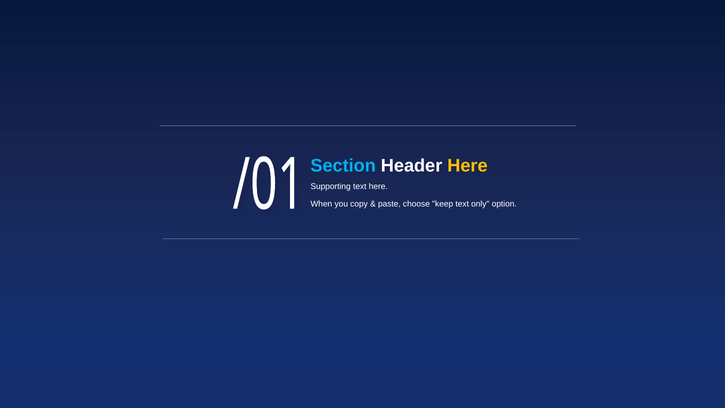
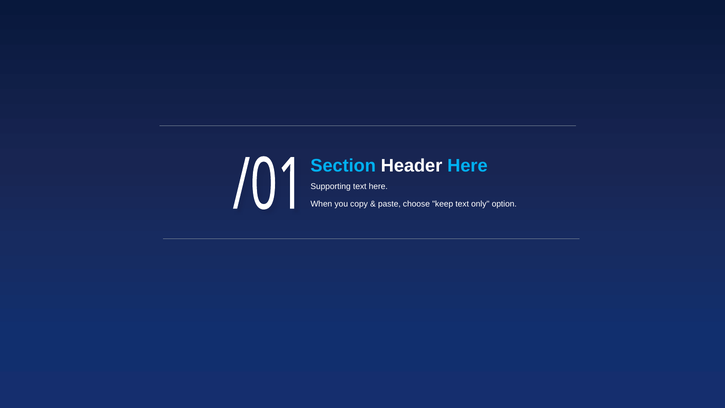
Here at (467, 166) colour: yellow -> light blue
